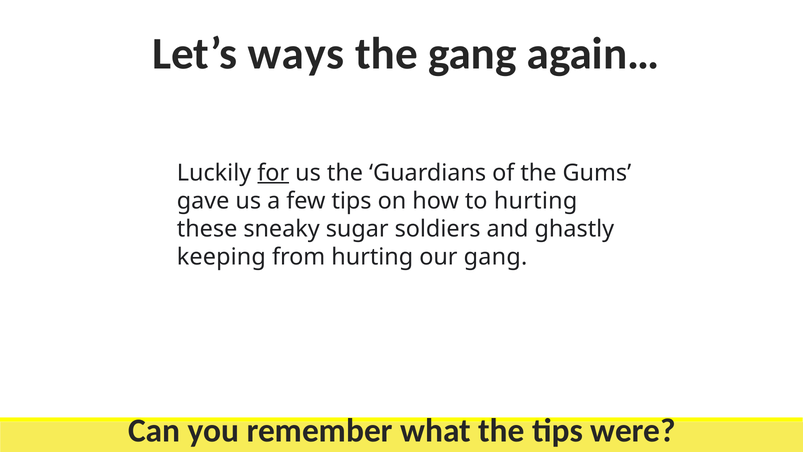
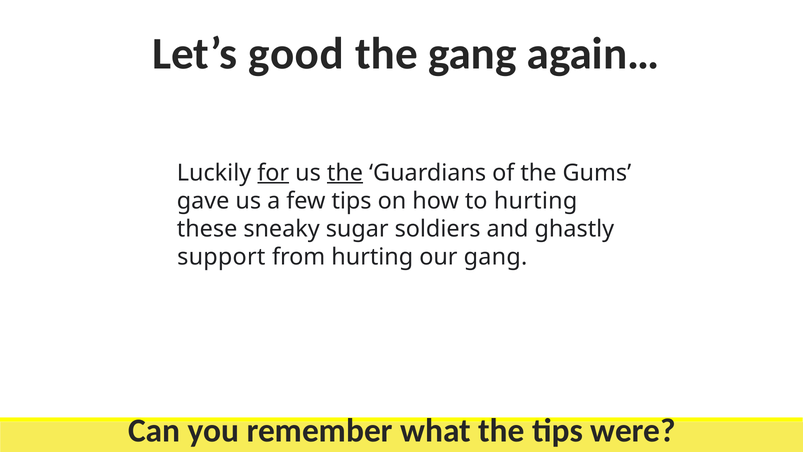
ways: ways -> good
the at (345, 173) underline: none -> present
keeping: keeping -> support
